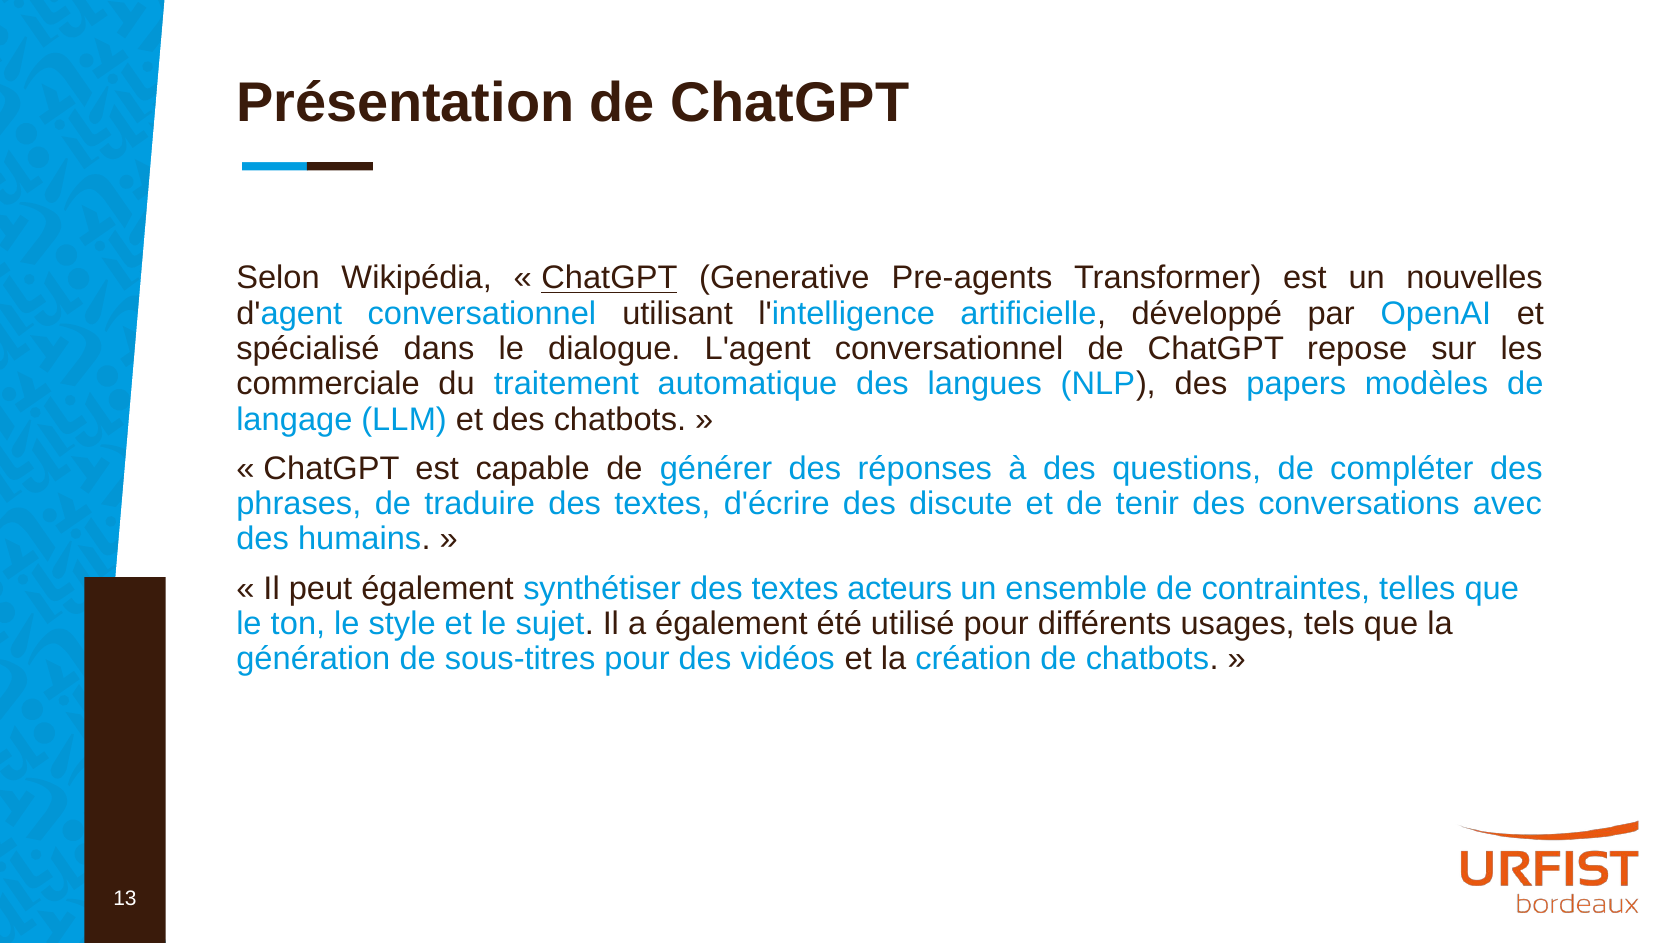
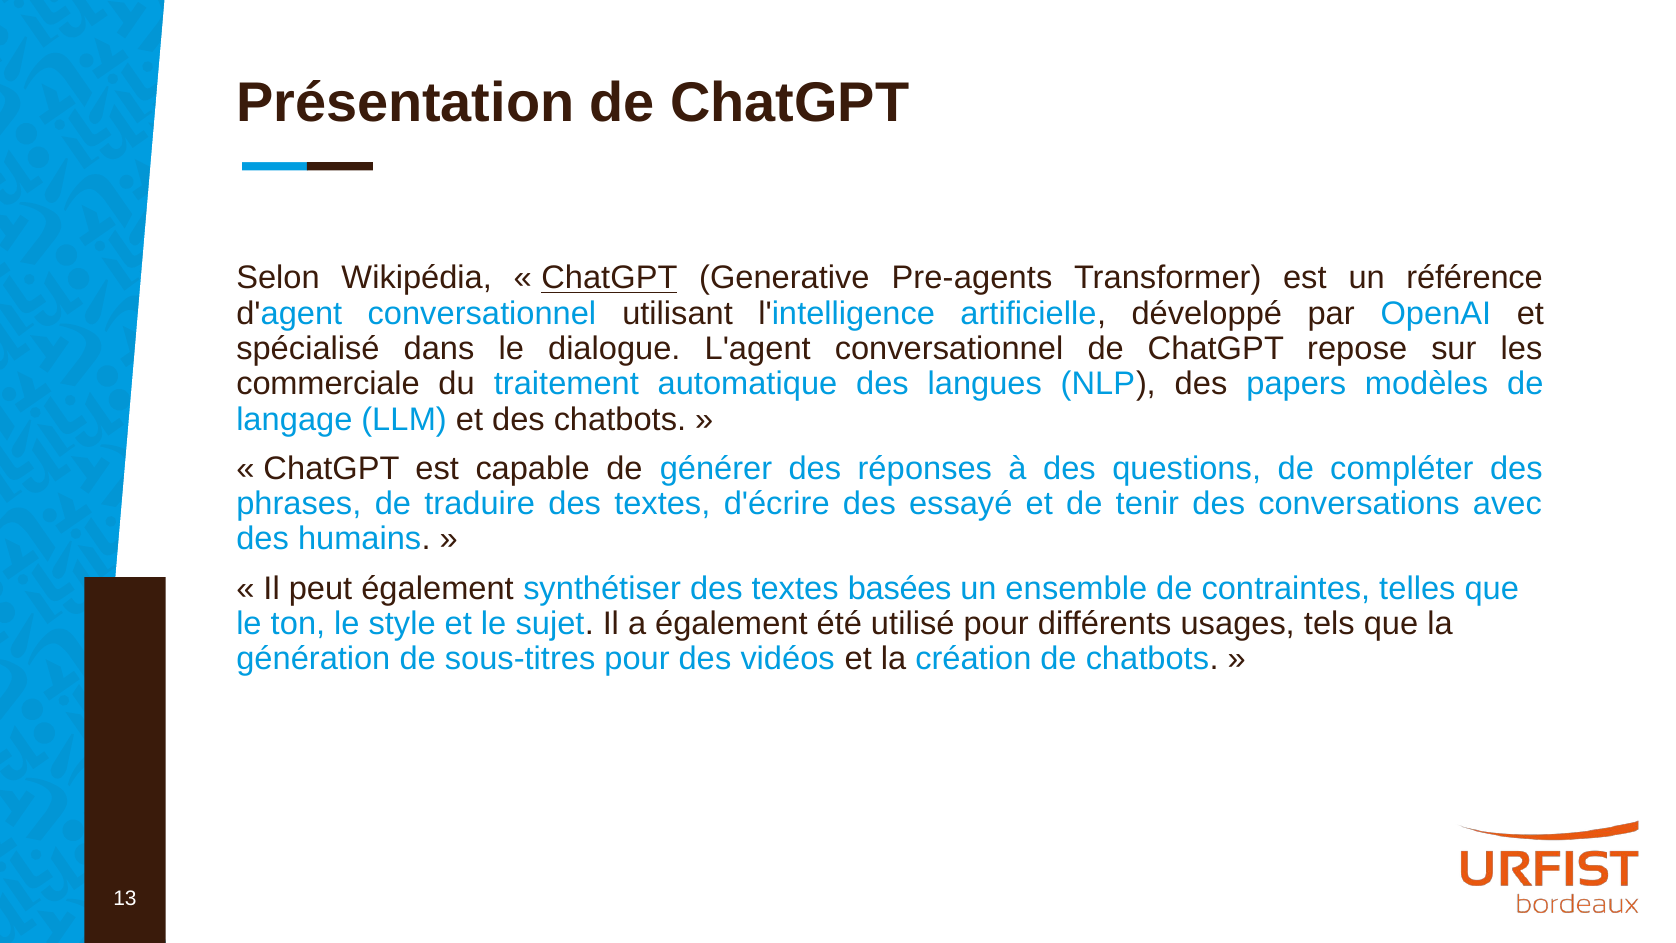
nouvelles: nouvelles -> référence
discute: discute -> essayé
acteurs: acteurs -> basées
